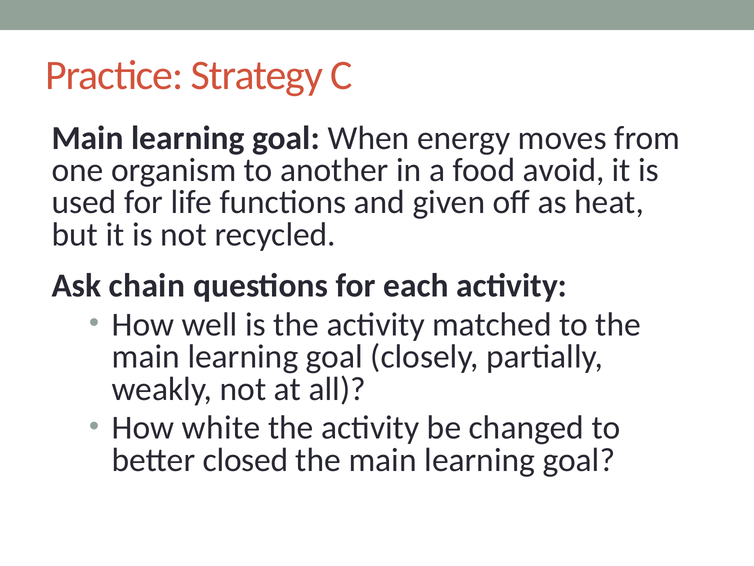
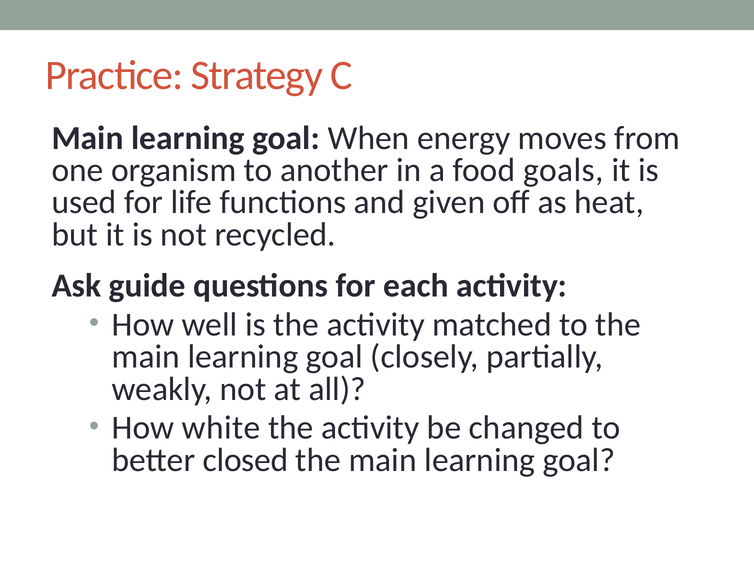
avoid: avoid -> goals
chain: chain -> guide
